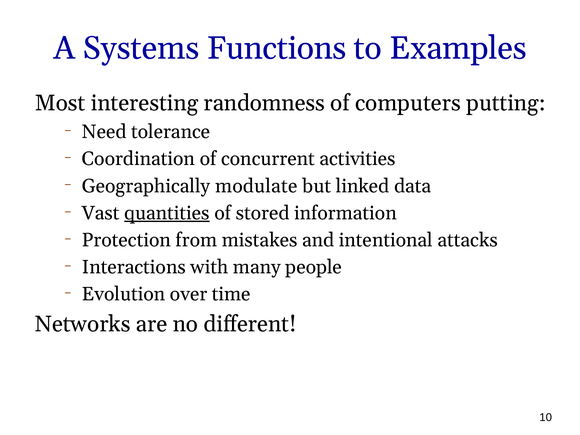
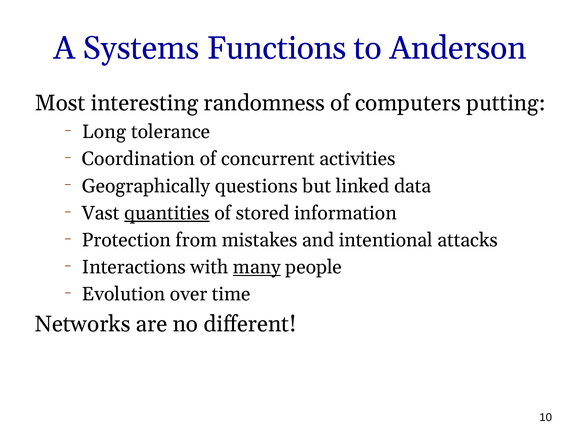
Examples: Examples -> Anderson
Need: Need -> Long
modulate: modulate -> questions
many underline: none -> present
